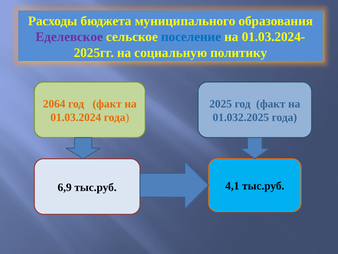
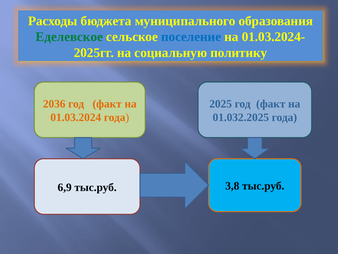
Еделевское colour: purple -> green
2064: 2064 -> 2036
4,1: 4,1 -> 3,8
